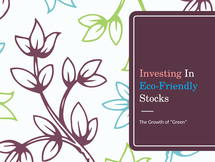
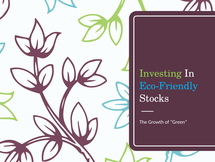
Investing colour: pink -> light green
